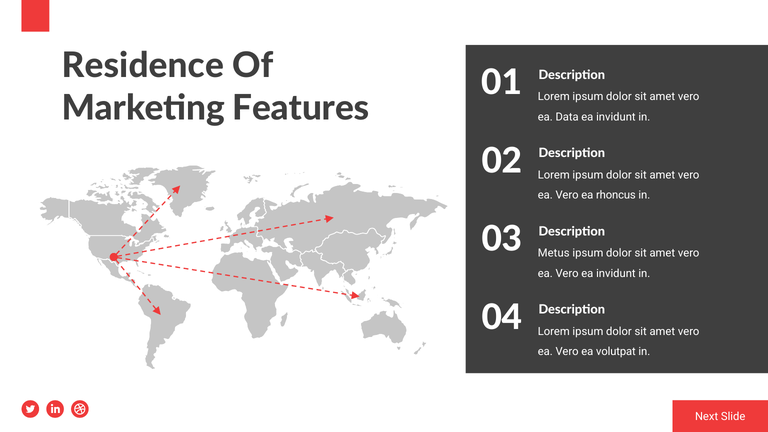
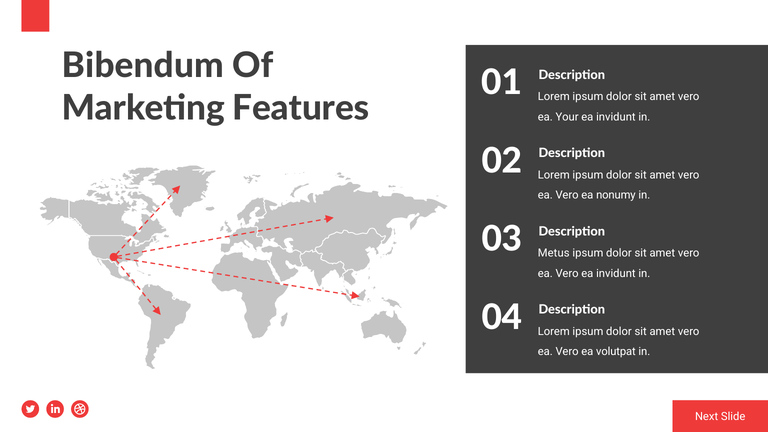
Residence: Residence -> Bibendum
Data: Data -> Your
rhoncus: rhoncus -> nonumy
